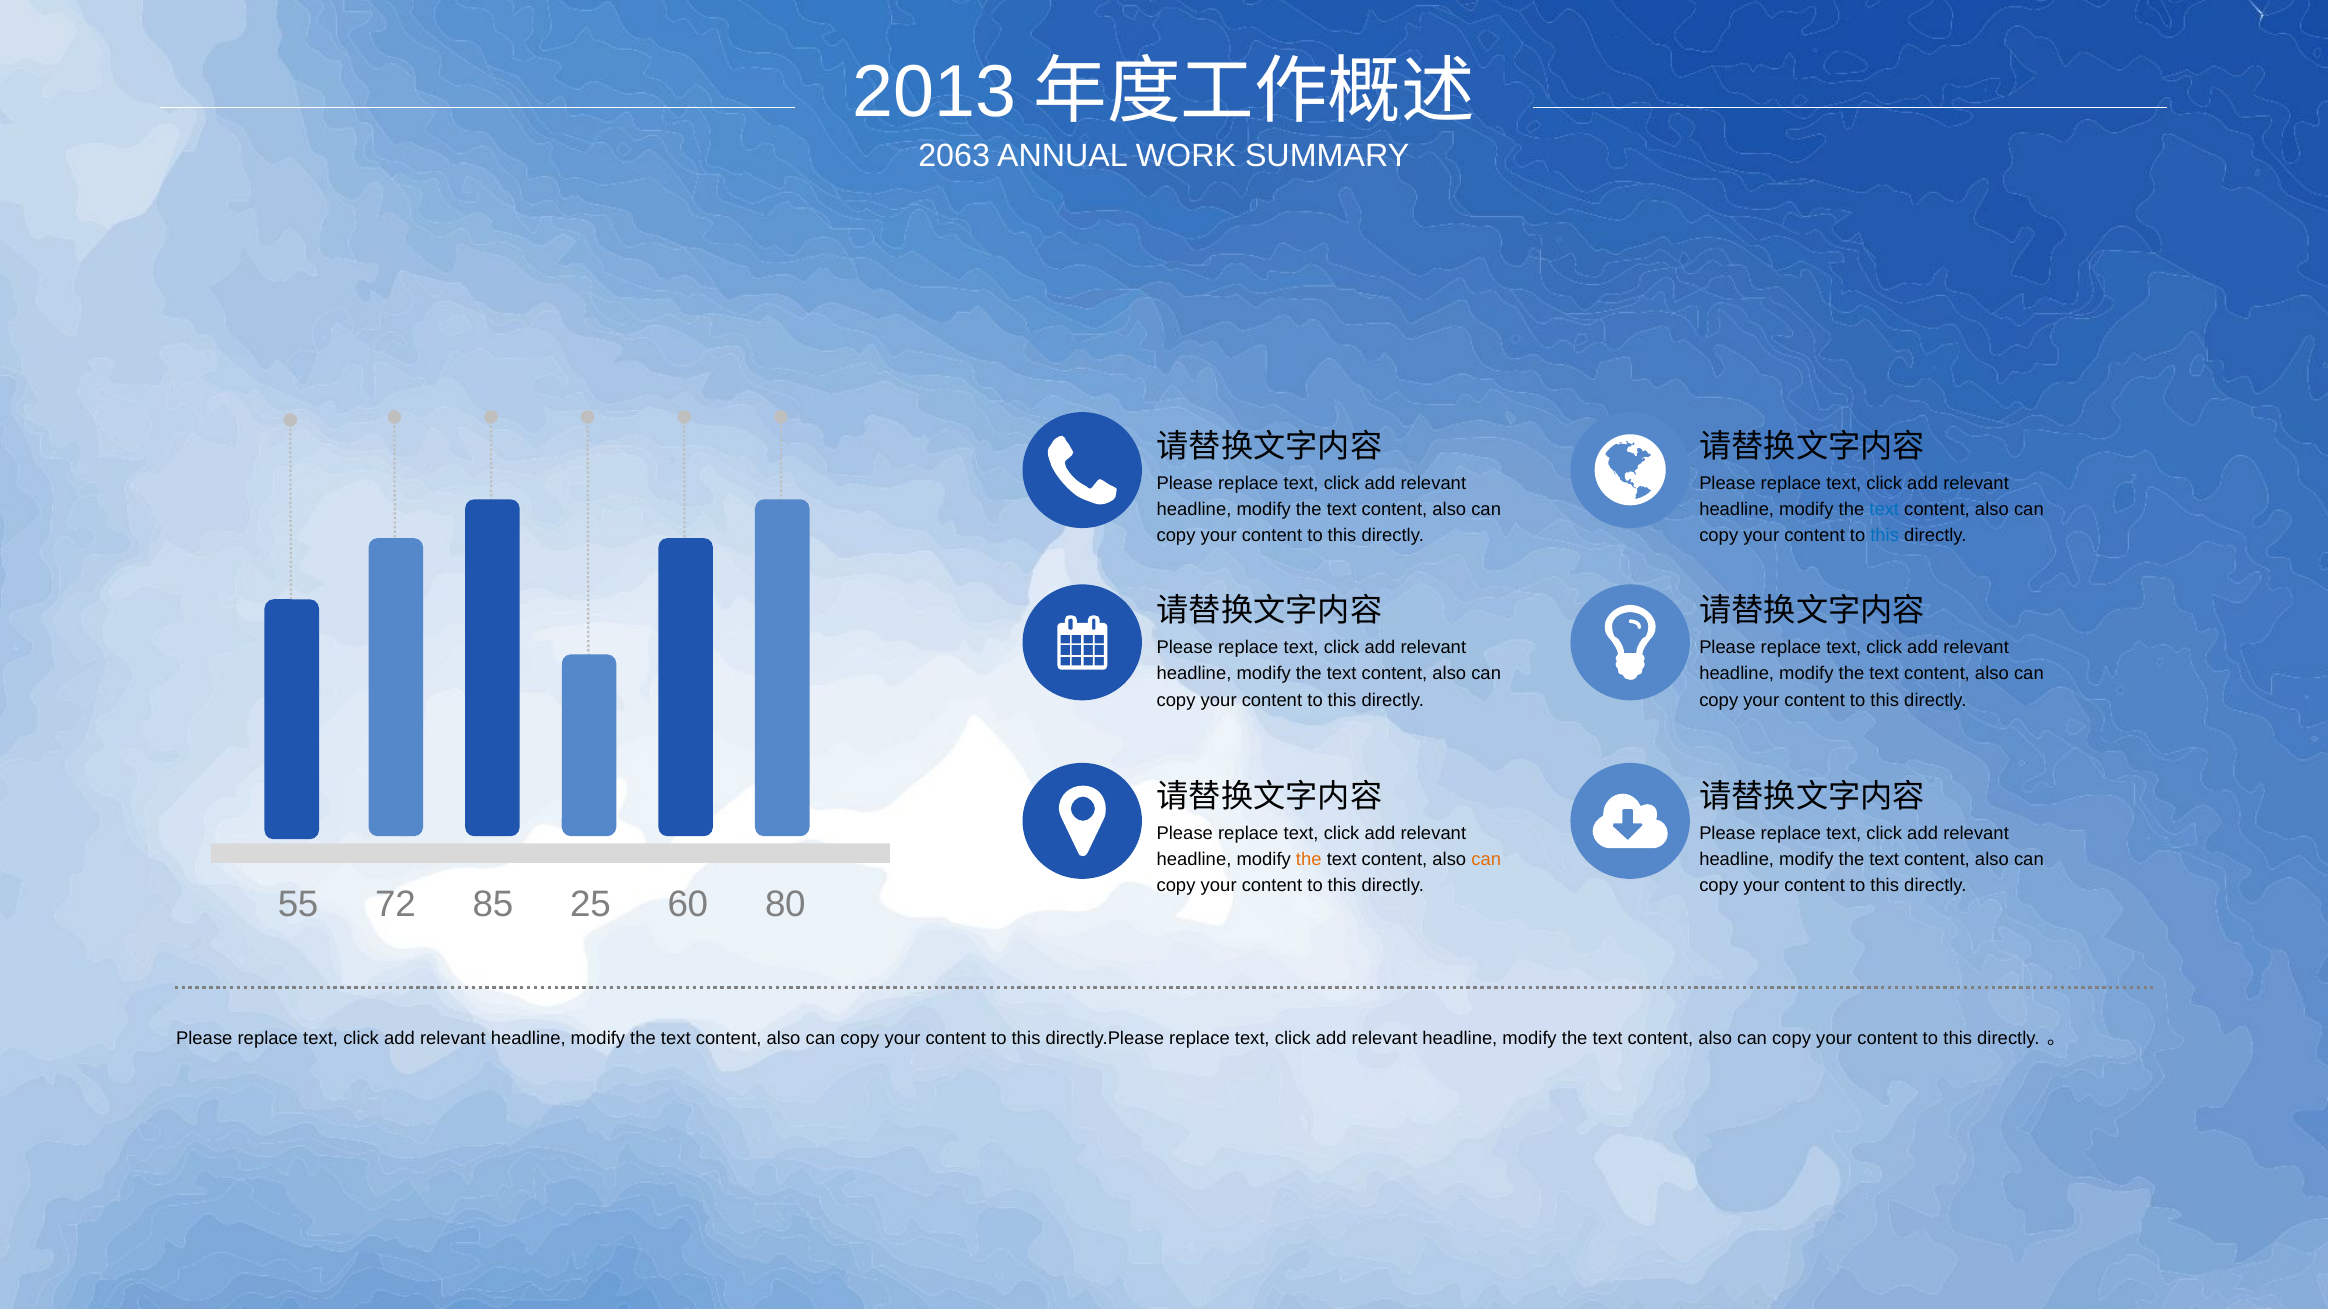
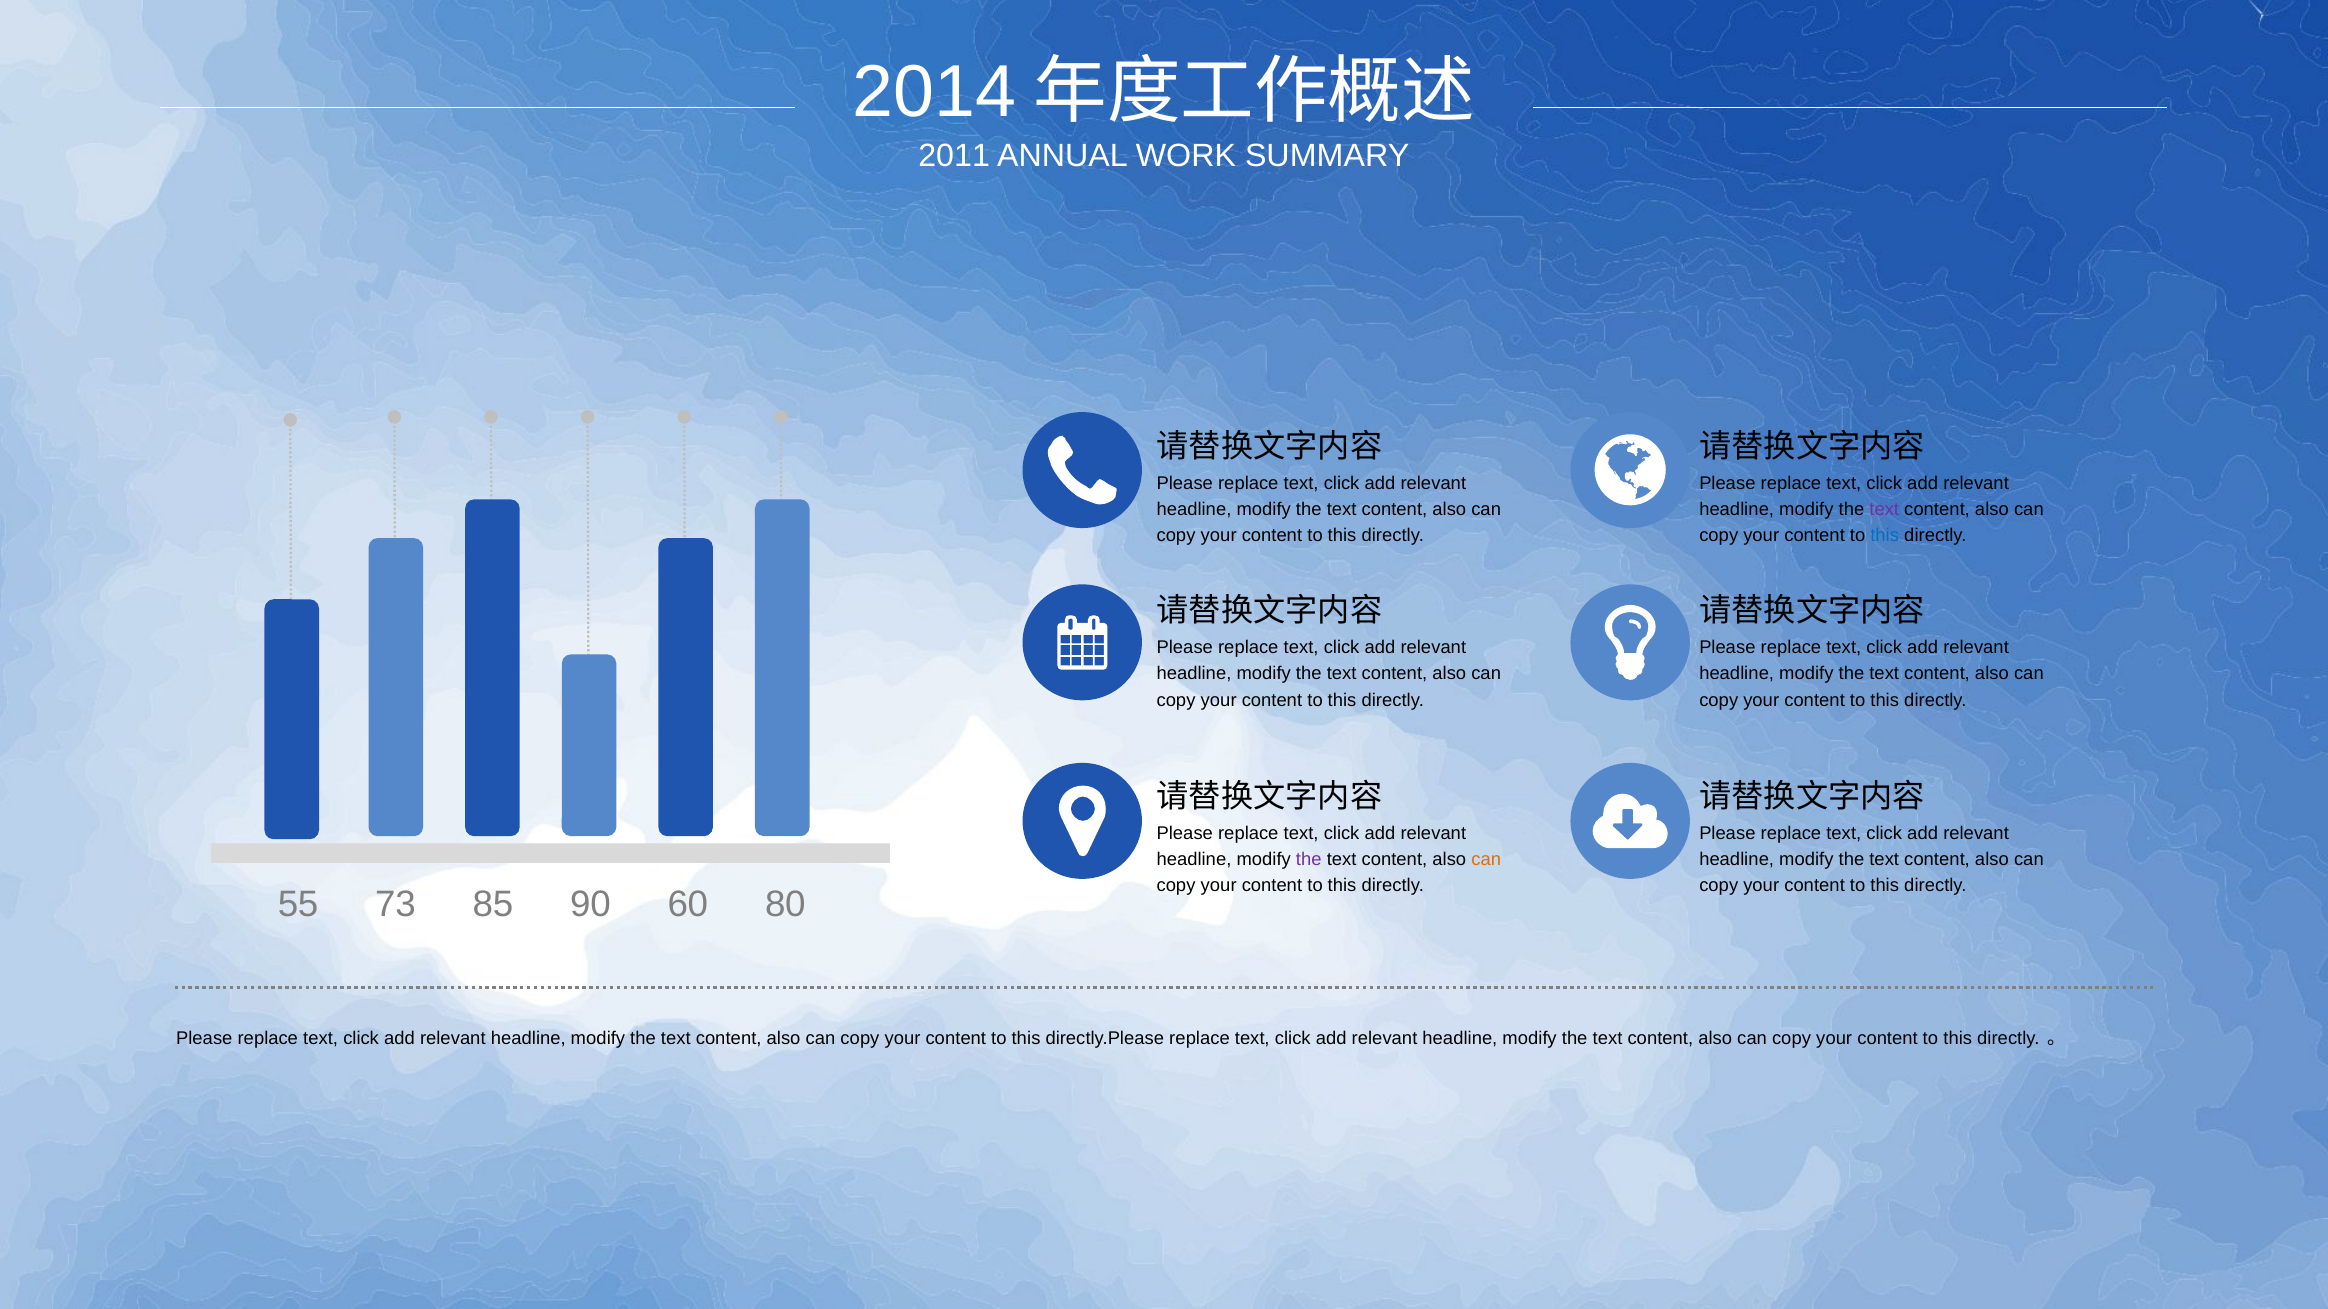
2013: 2013 -> 2014
2063: 2063 -> 2011
text at (1884, 510) colour: blue -> purple
the at (1309, 860) colour: orange -> purple
72: 72 -> 73
25: 25 -> 90
